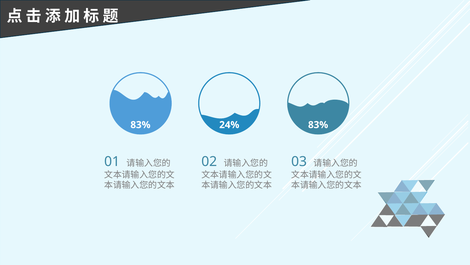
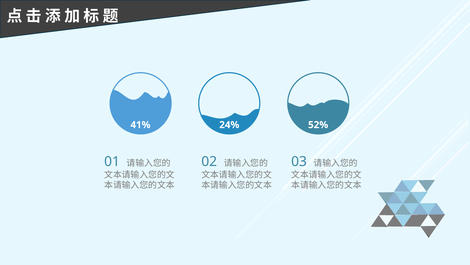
83% at (140, 125): 83% -> 41%
24% 83%: 83% -> 52%
